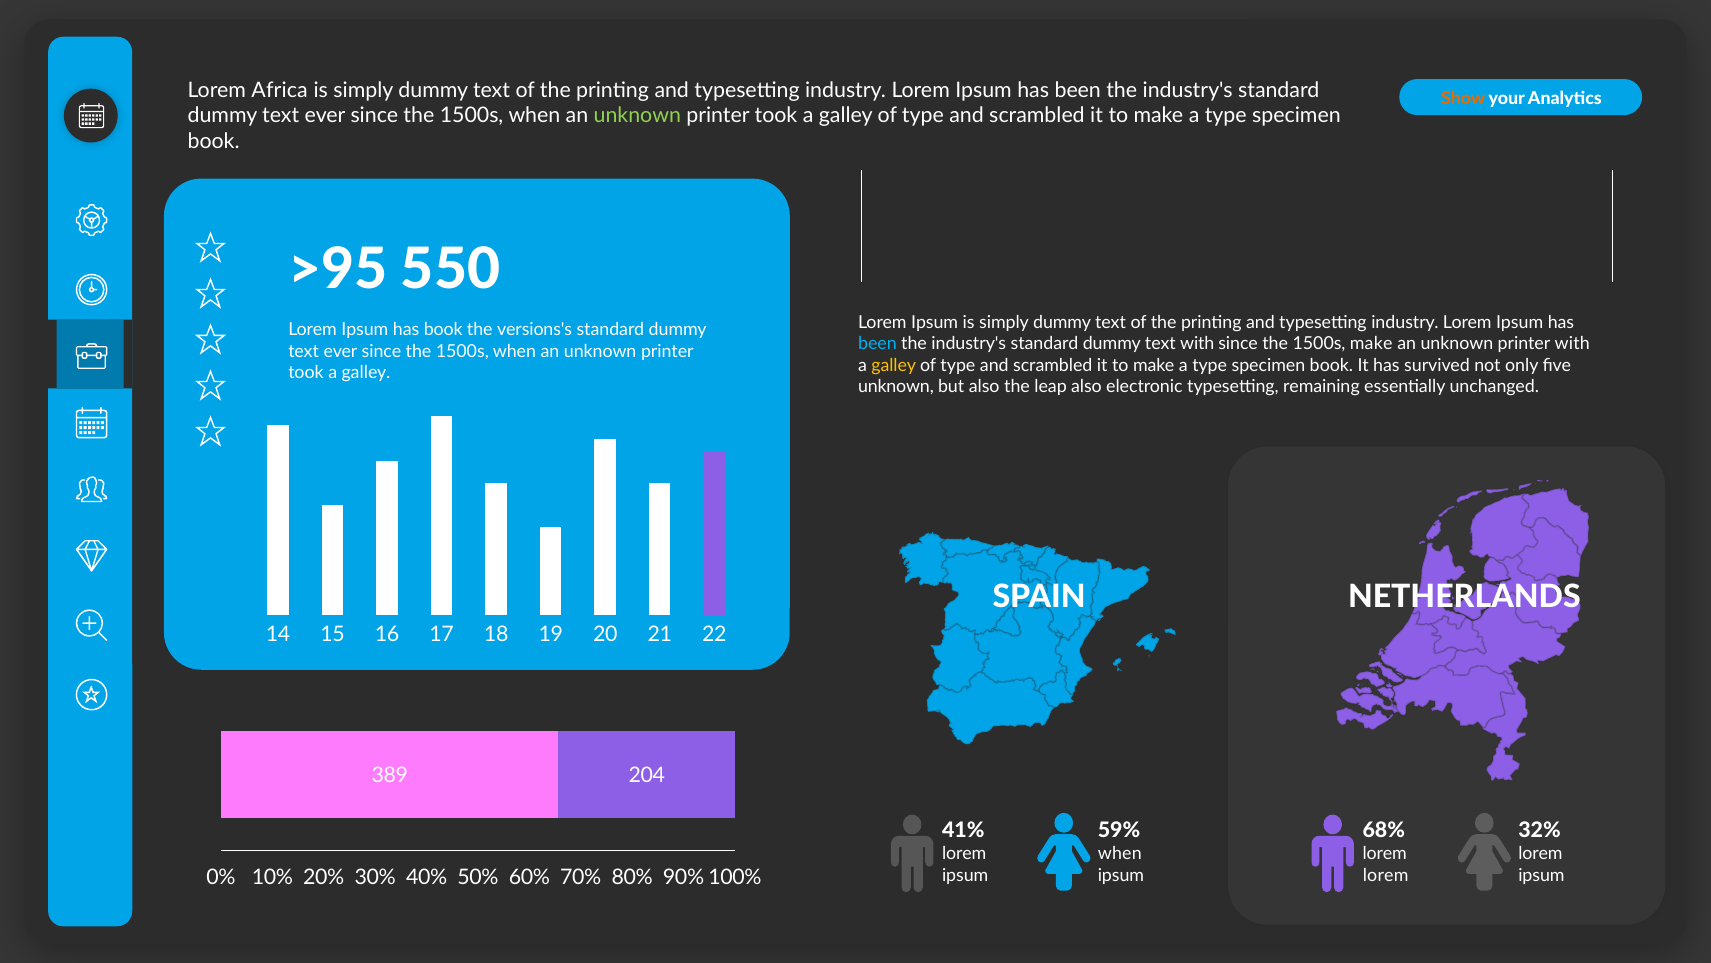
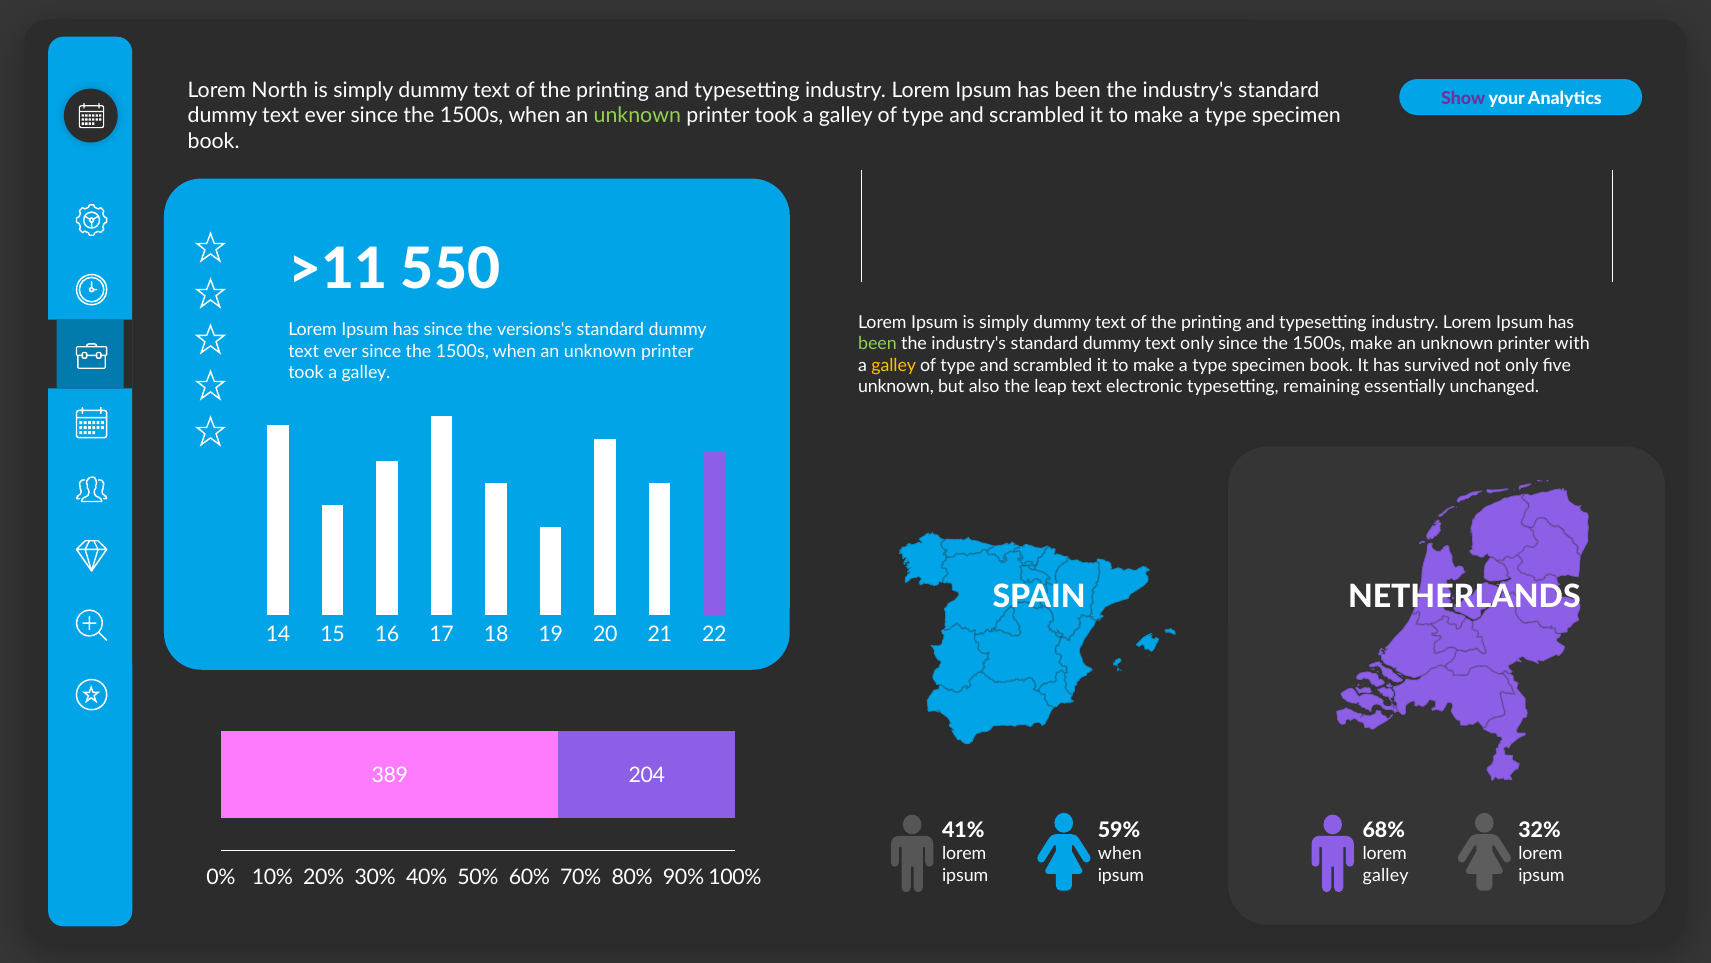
Africa: Africa -> North
Show colour: orange -> purple
>95: >95 -> >11
has book: book -> since
been at (877, 344) colour: light blue -> light green
text with: with -> only
leap also: also -> text
lorem at (1386, 875): lorem -> galley
